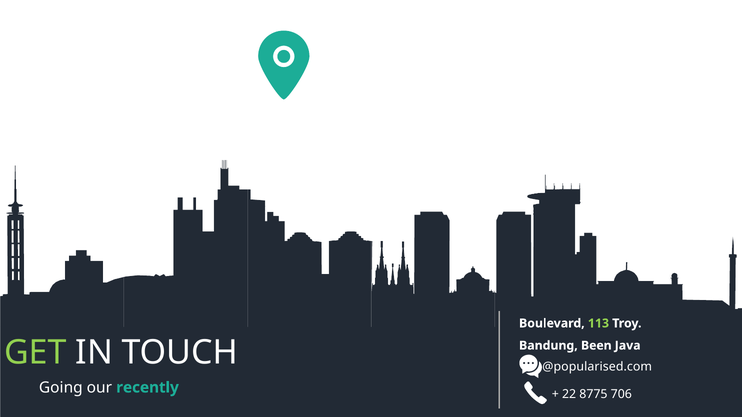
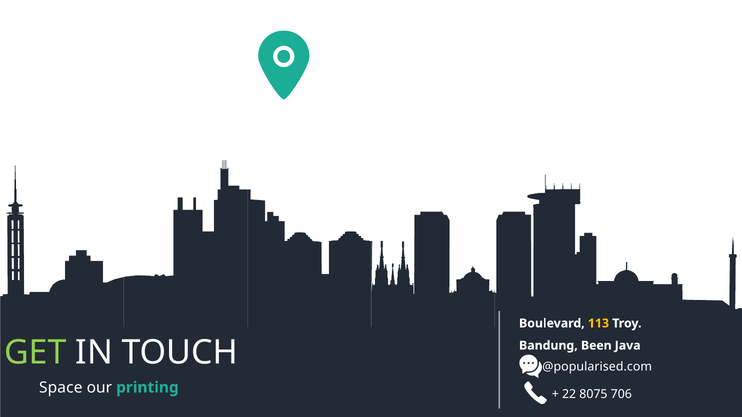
113 colour: light green -> yellow
Going: Going -> Space
recently: recently -> printing
8775: 8775 -> 8075
